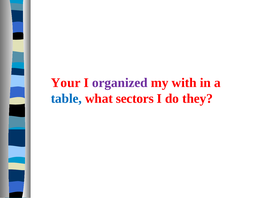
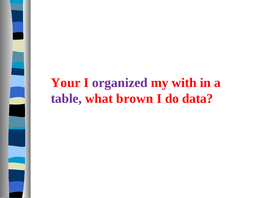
table colour: blue -> purple
sectors: sectors -> brown
they: they -> data
